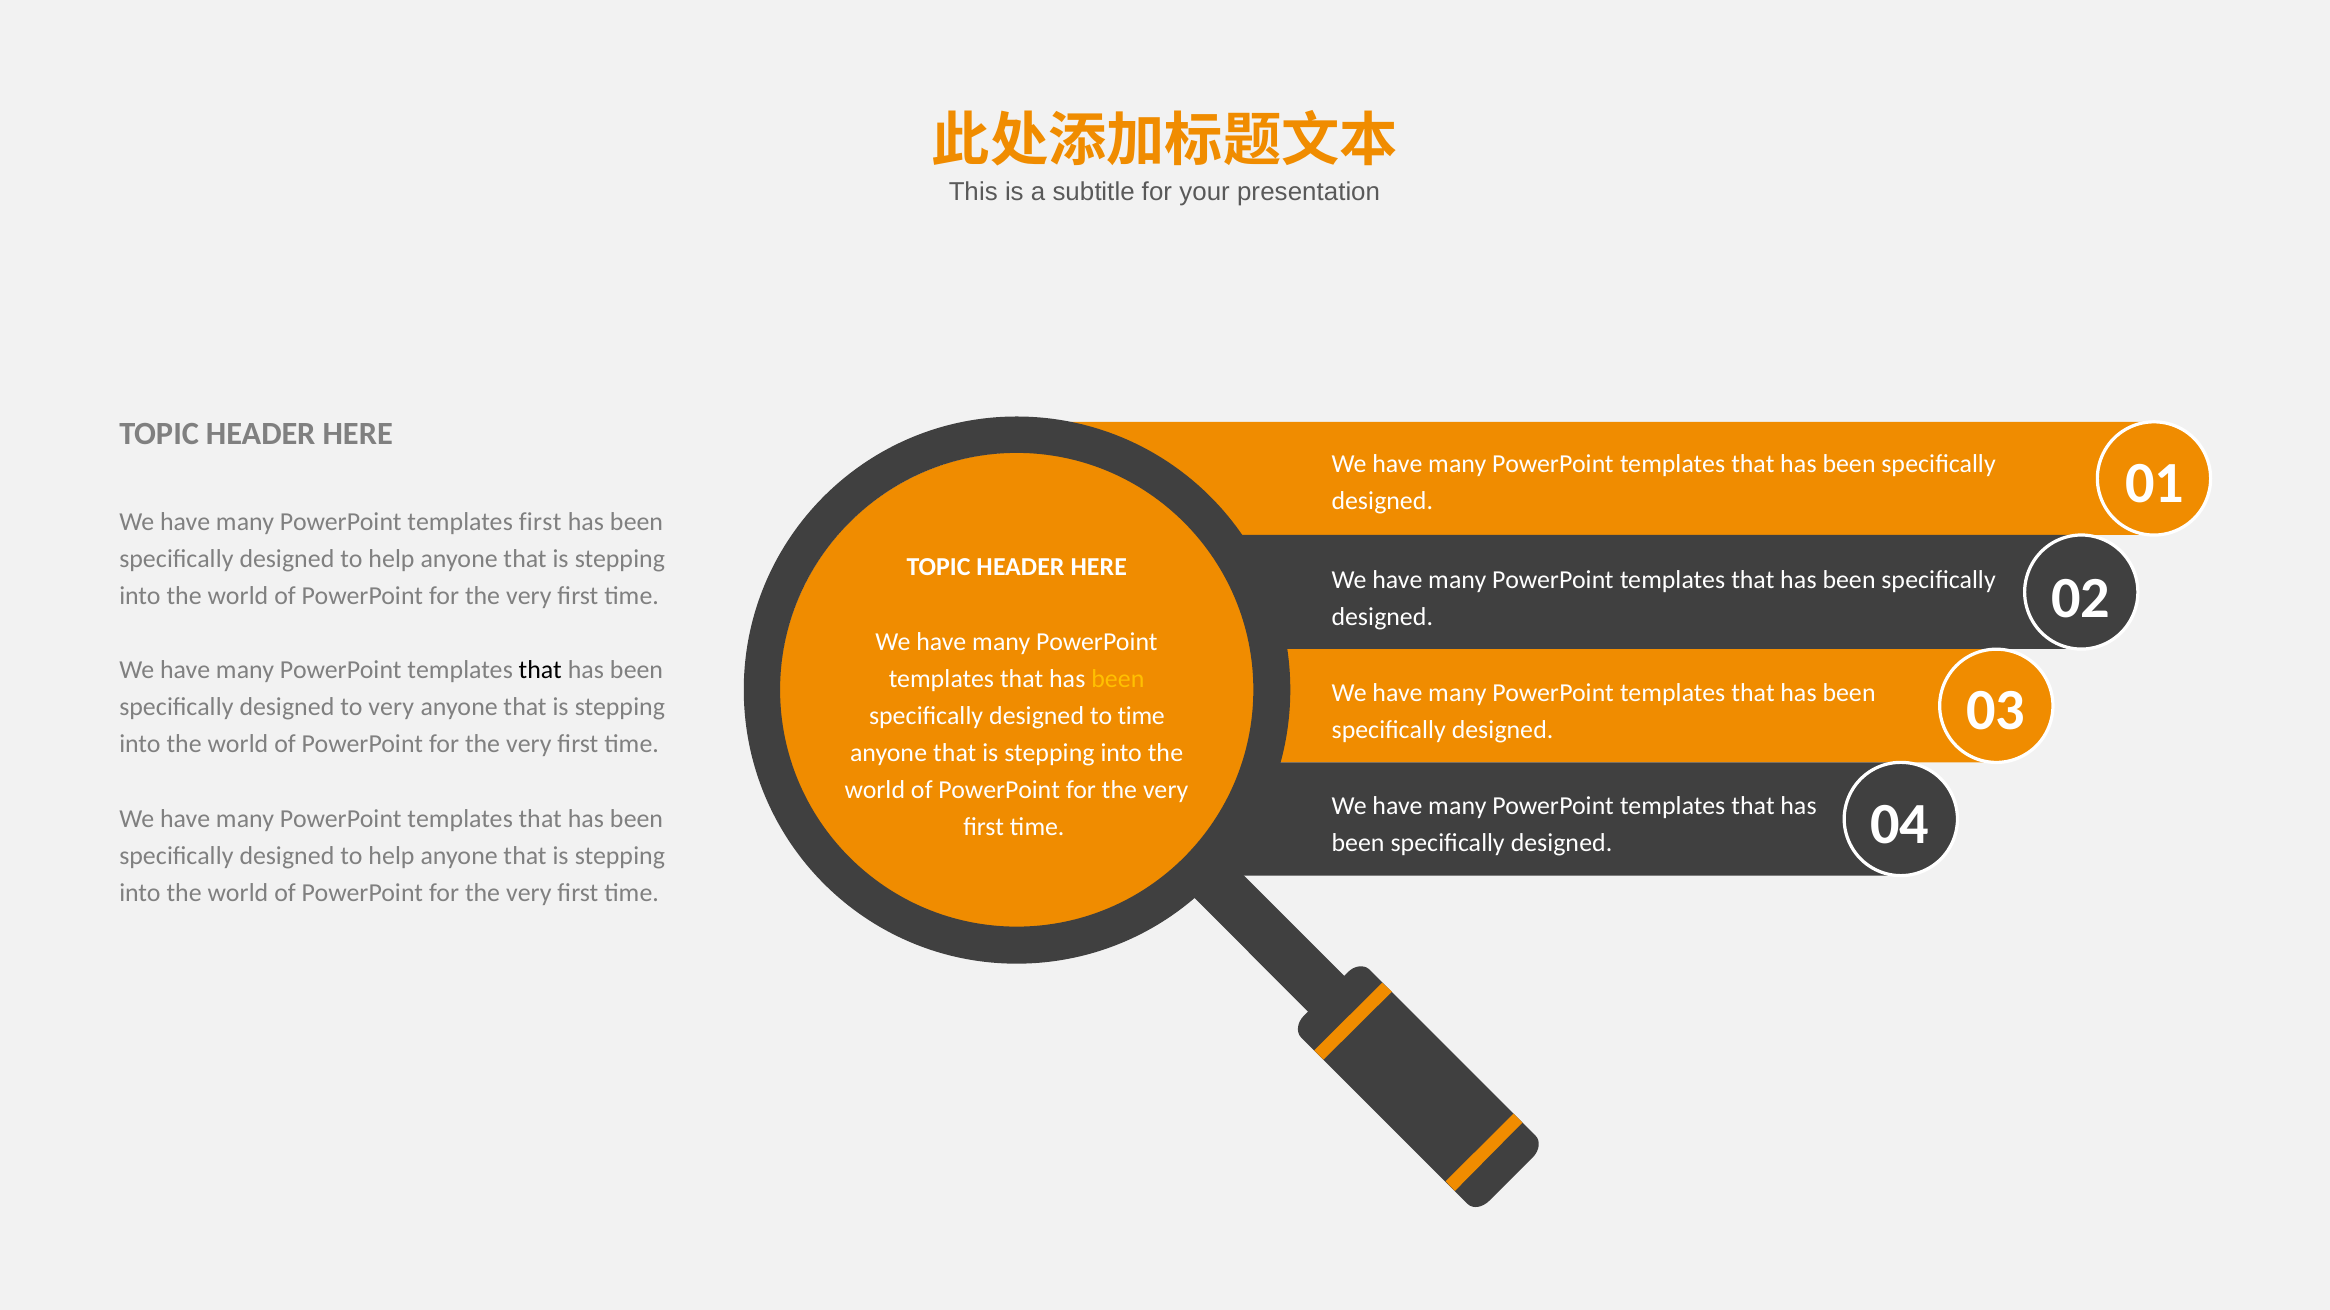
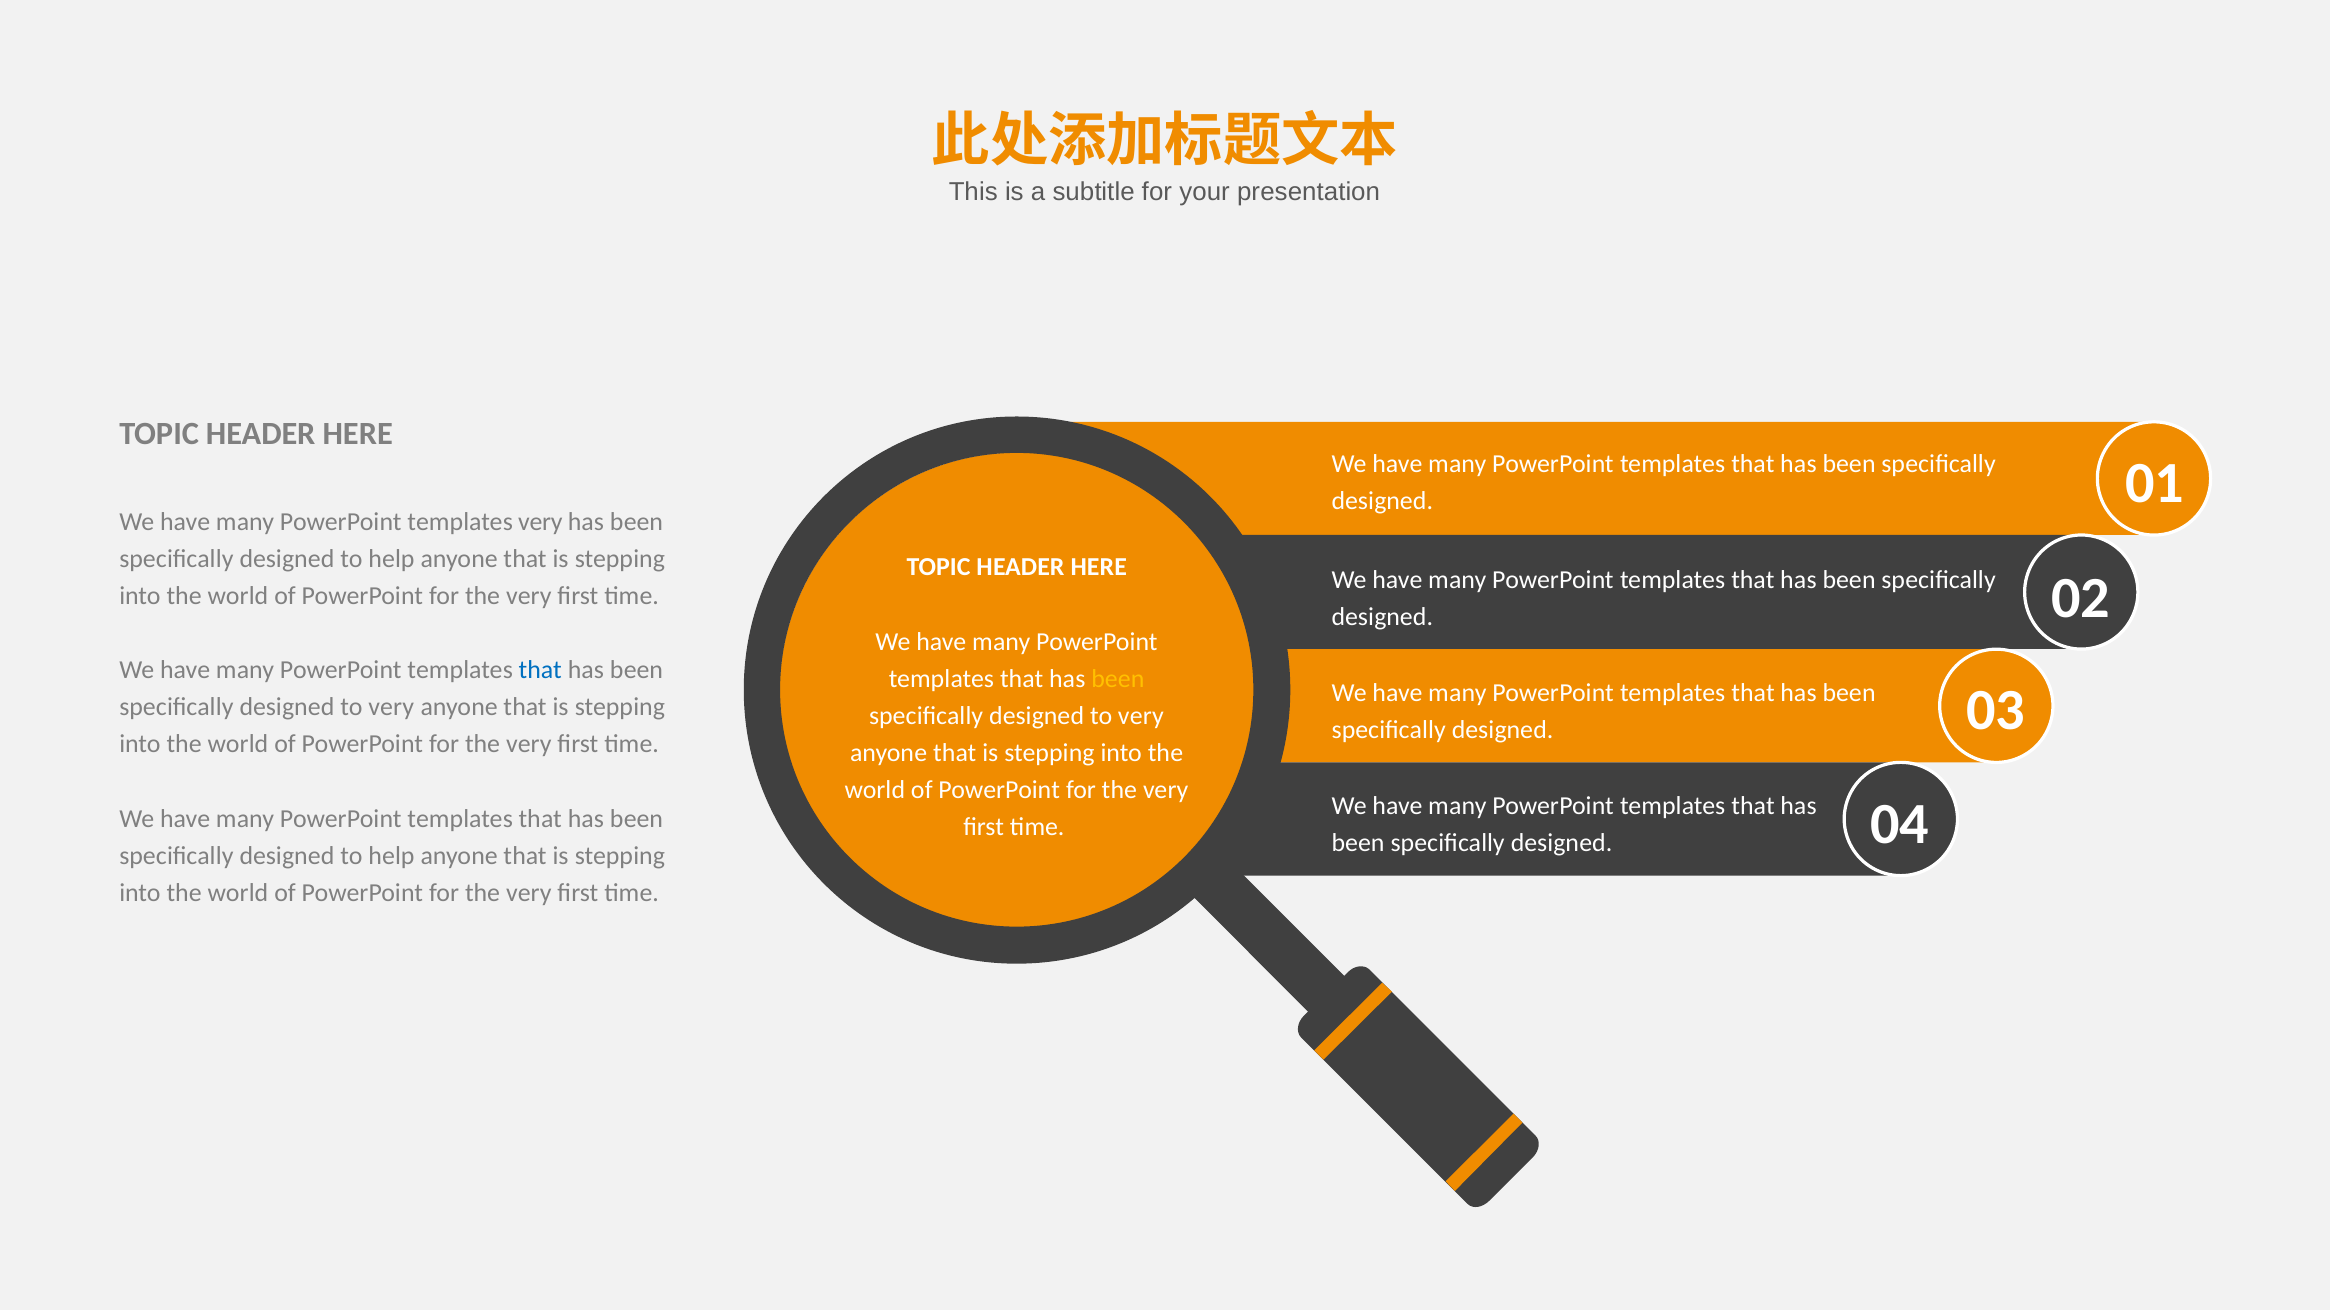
templates first: first -> very
that at (540, 670) colour: black -> blue
time at (1141, 716): time -> very
